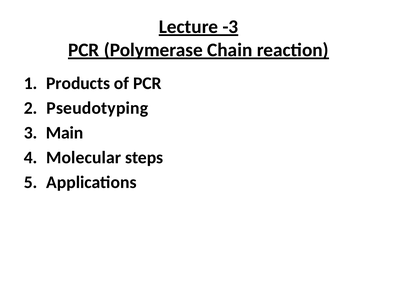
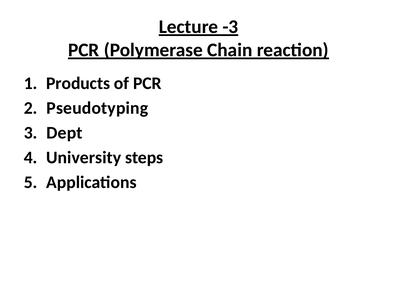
Main: Main -> Dept
Molecular: Molecular -> University
